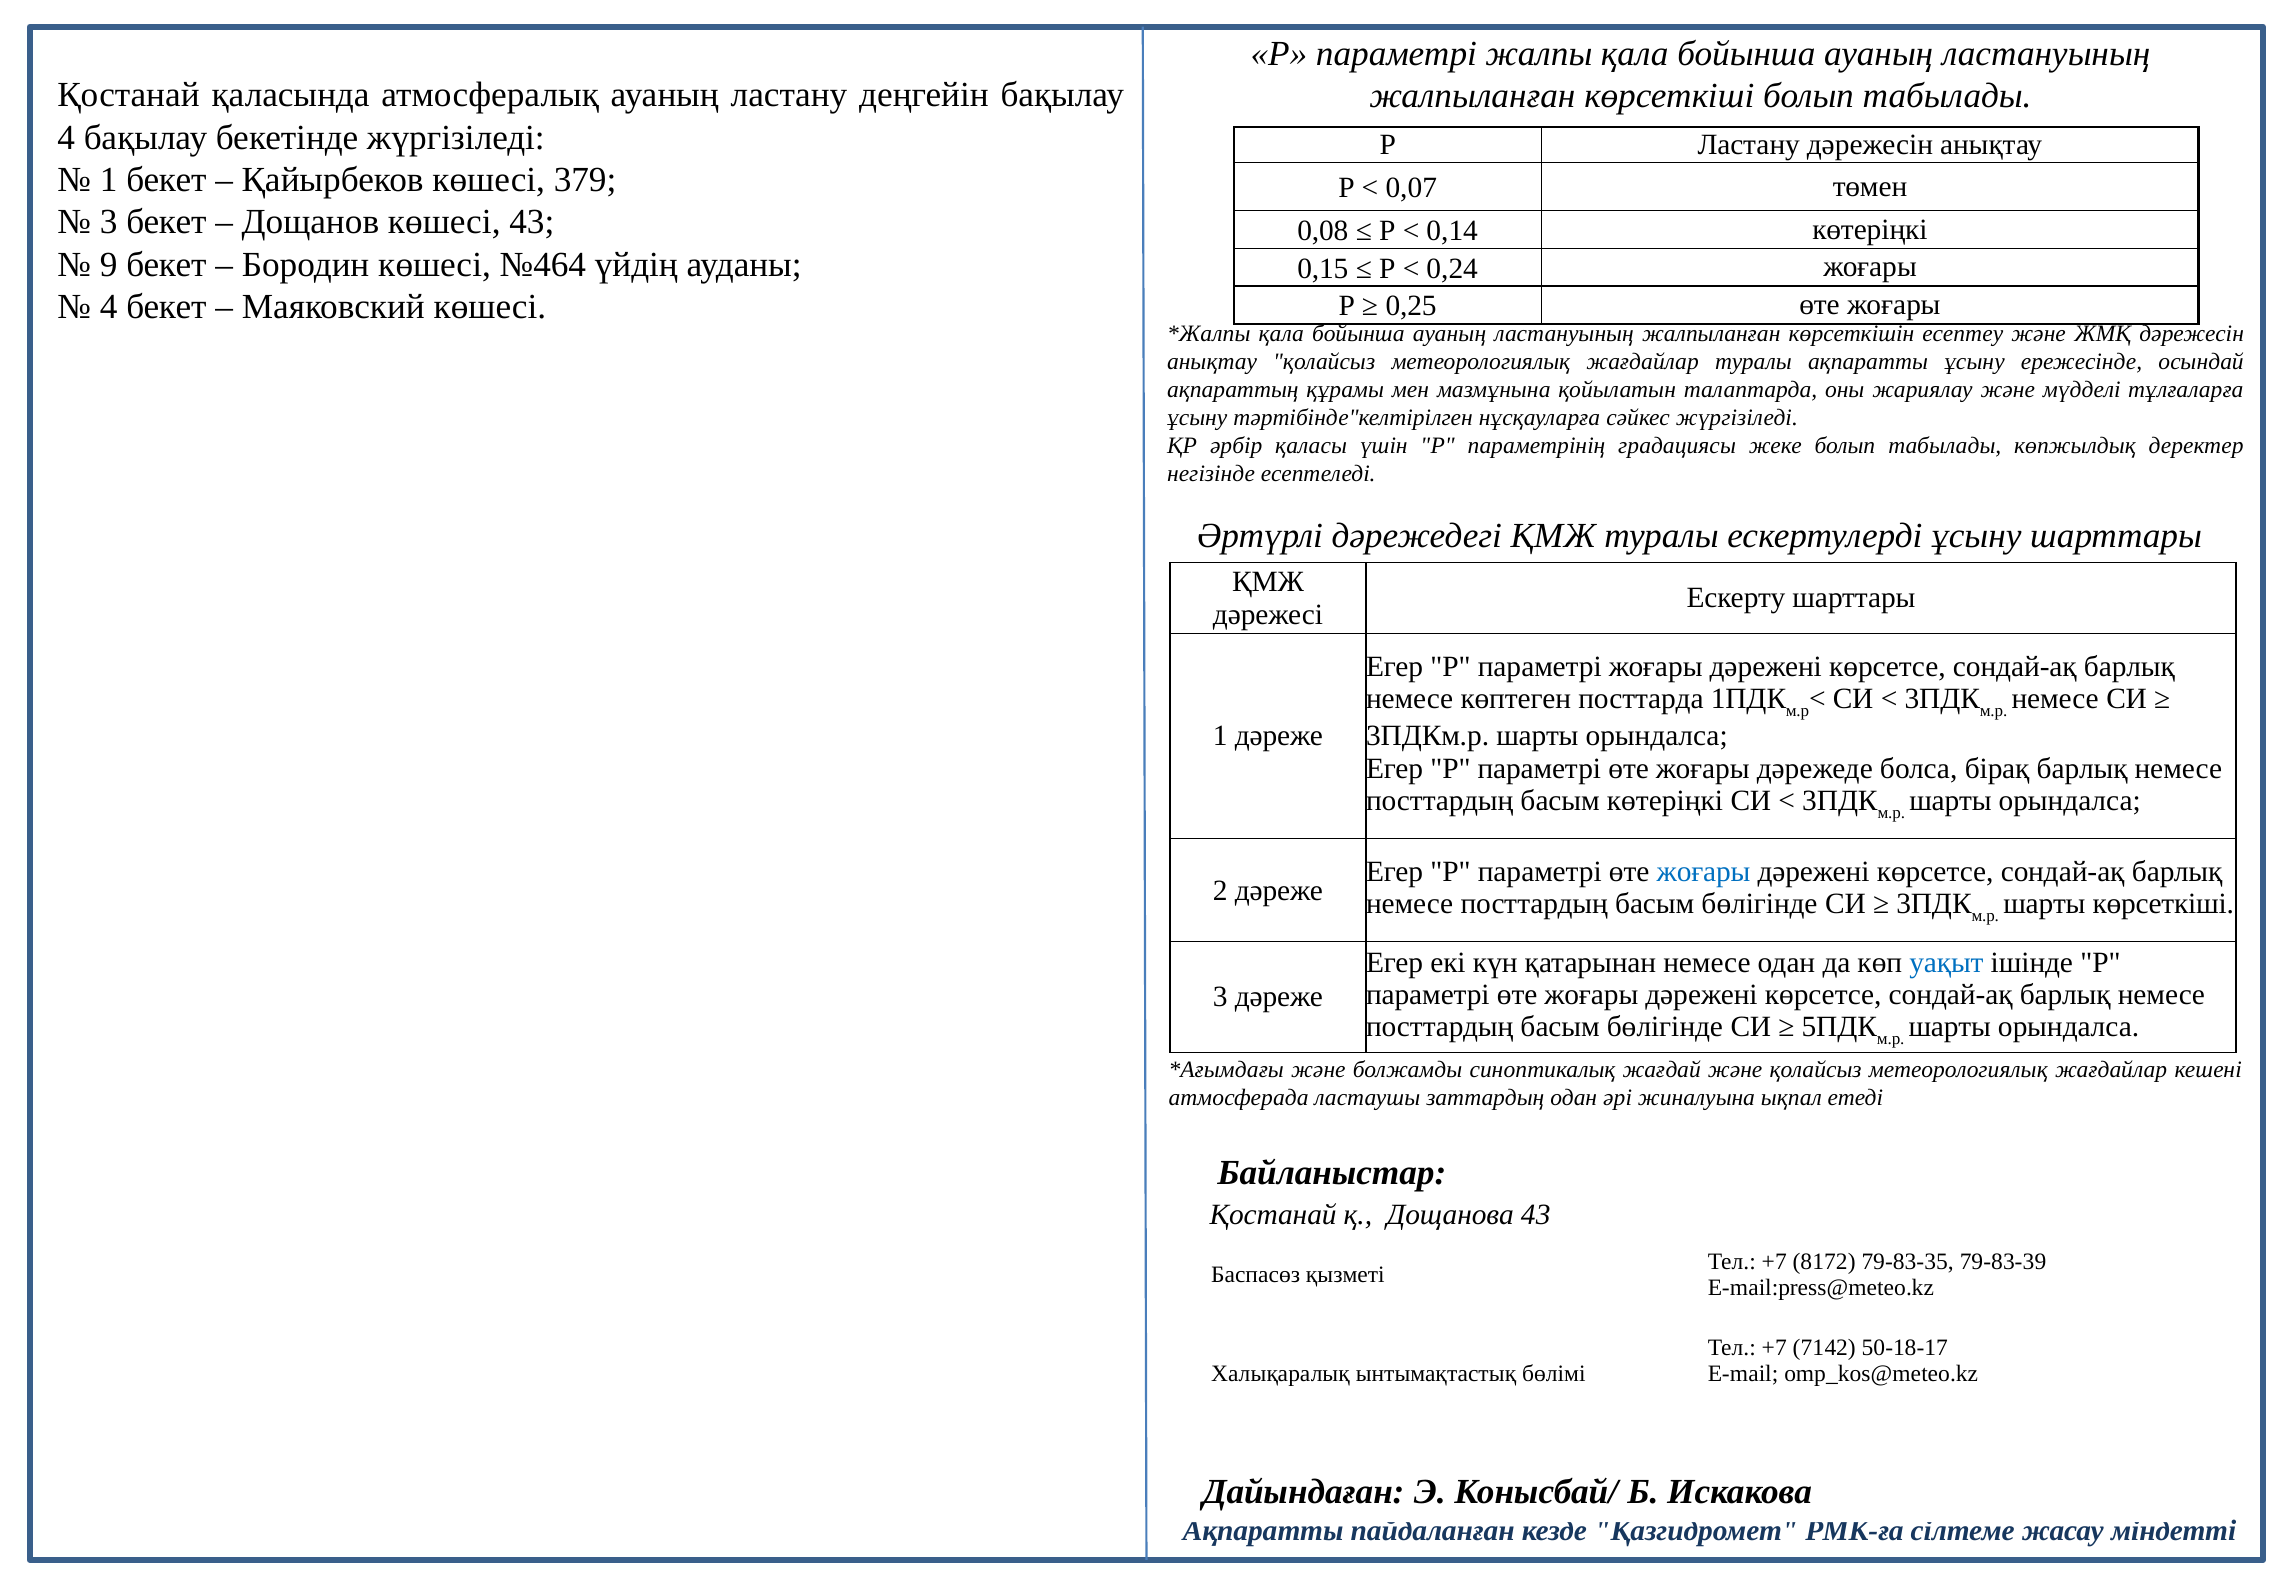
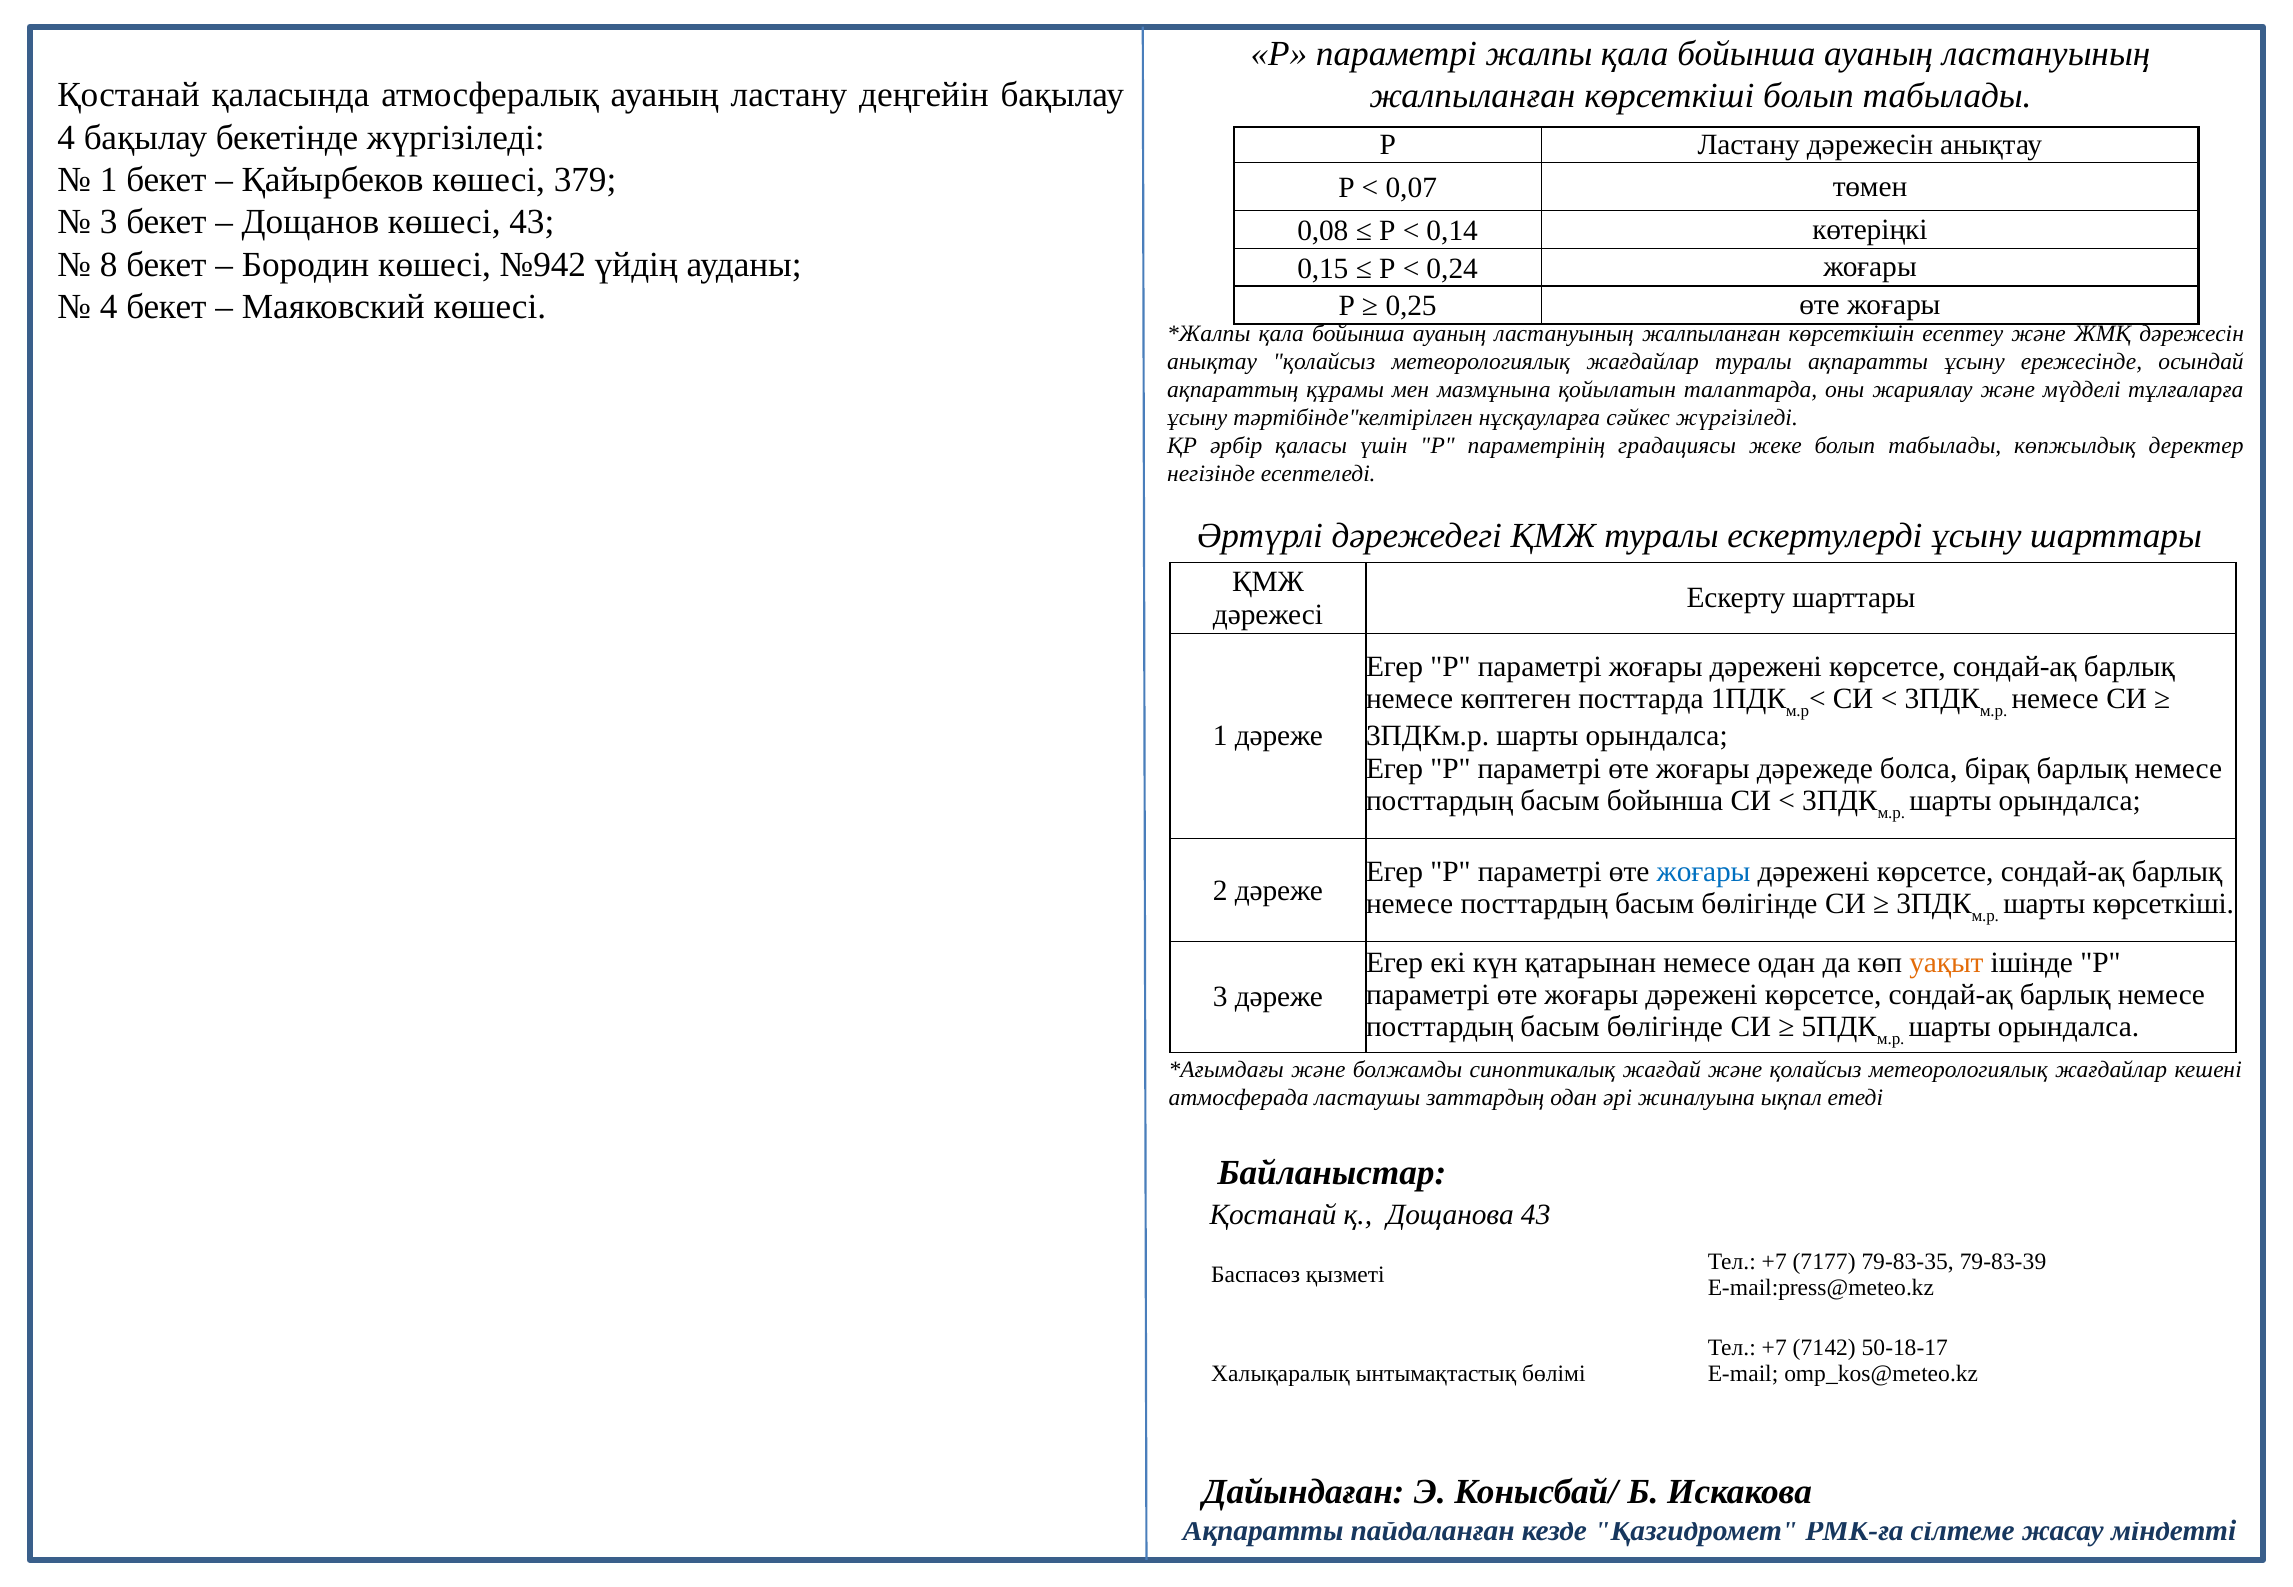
9: 9 -> 8
№464: №464 -> №942
басым көтеріңкі: көтеріңкі -> бойынша
уақыт colour: blue -> orange
8172: 8172 -> 7177
